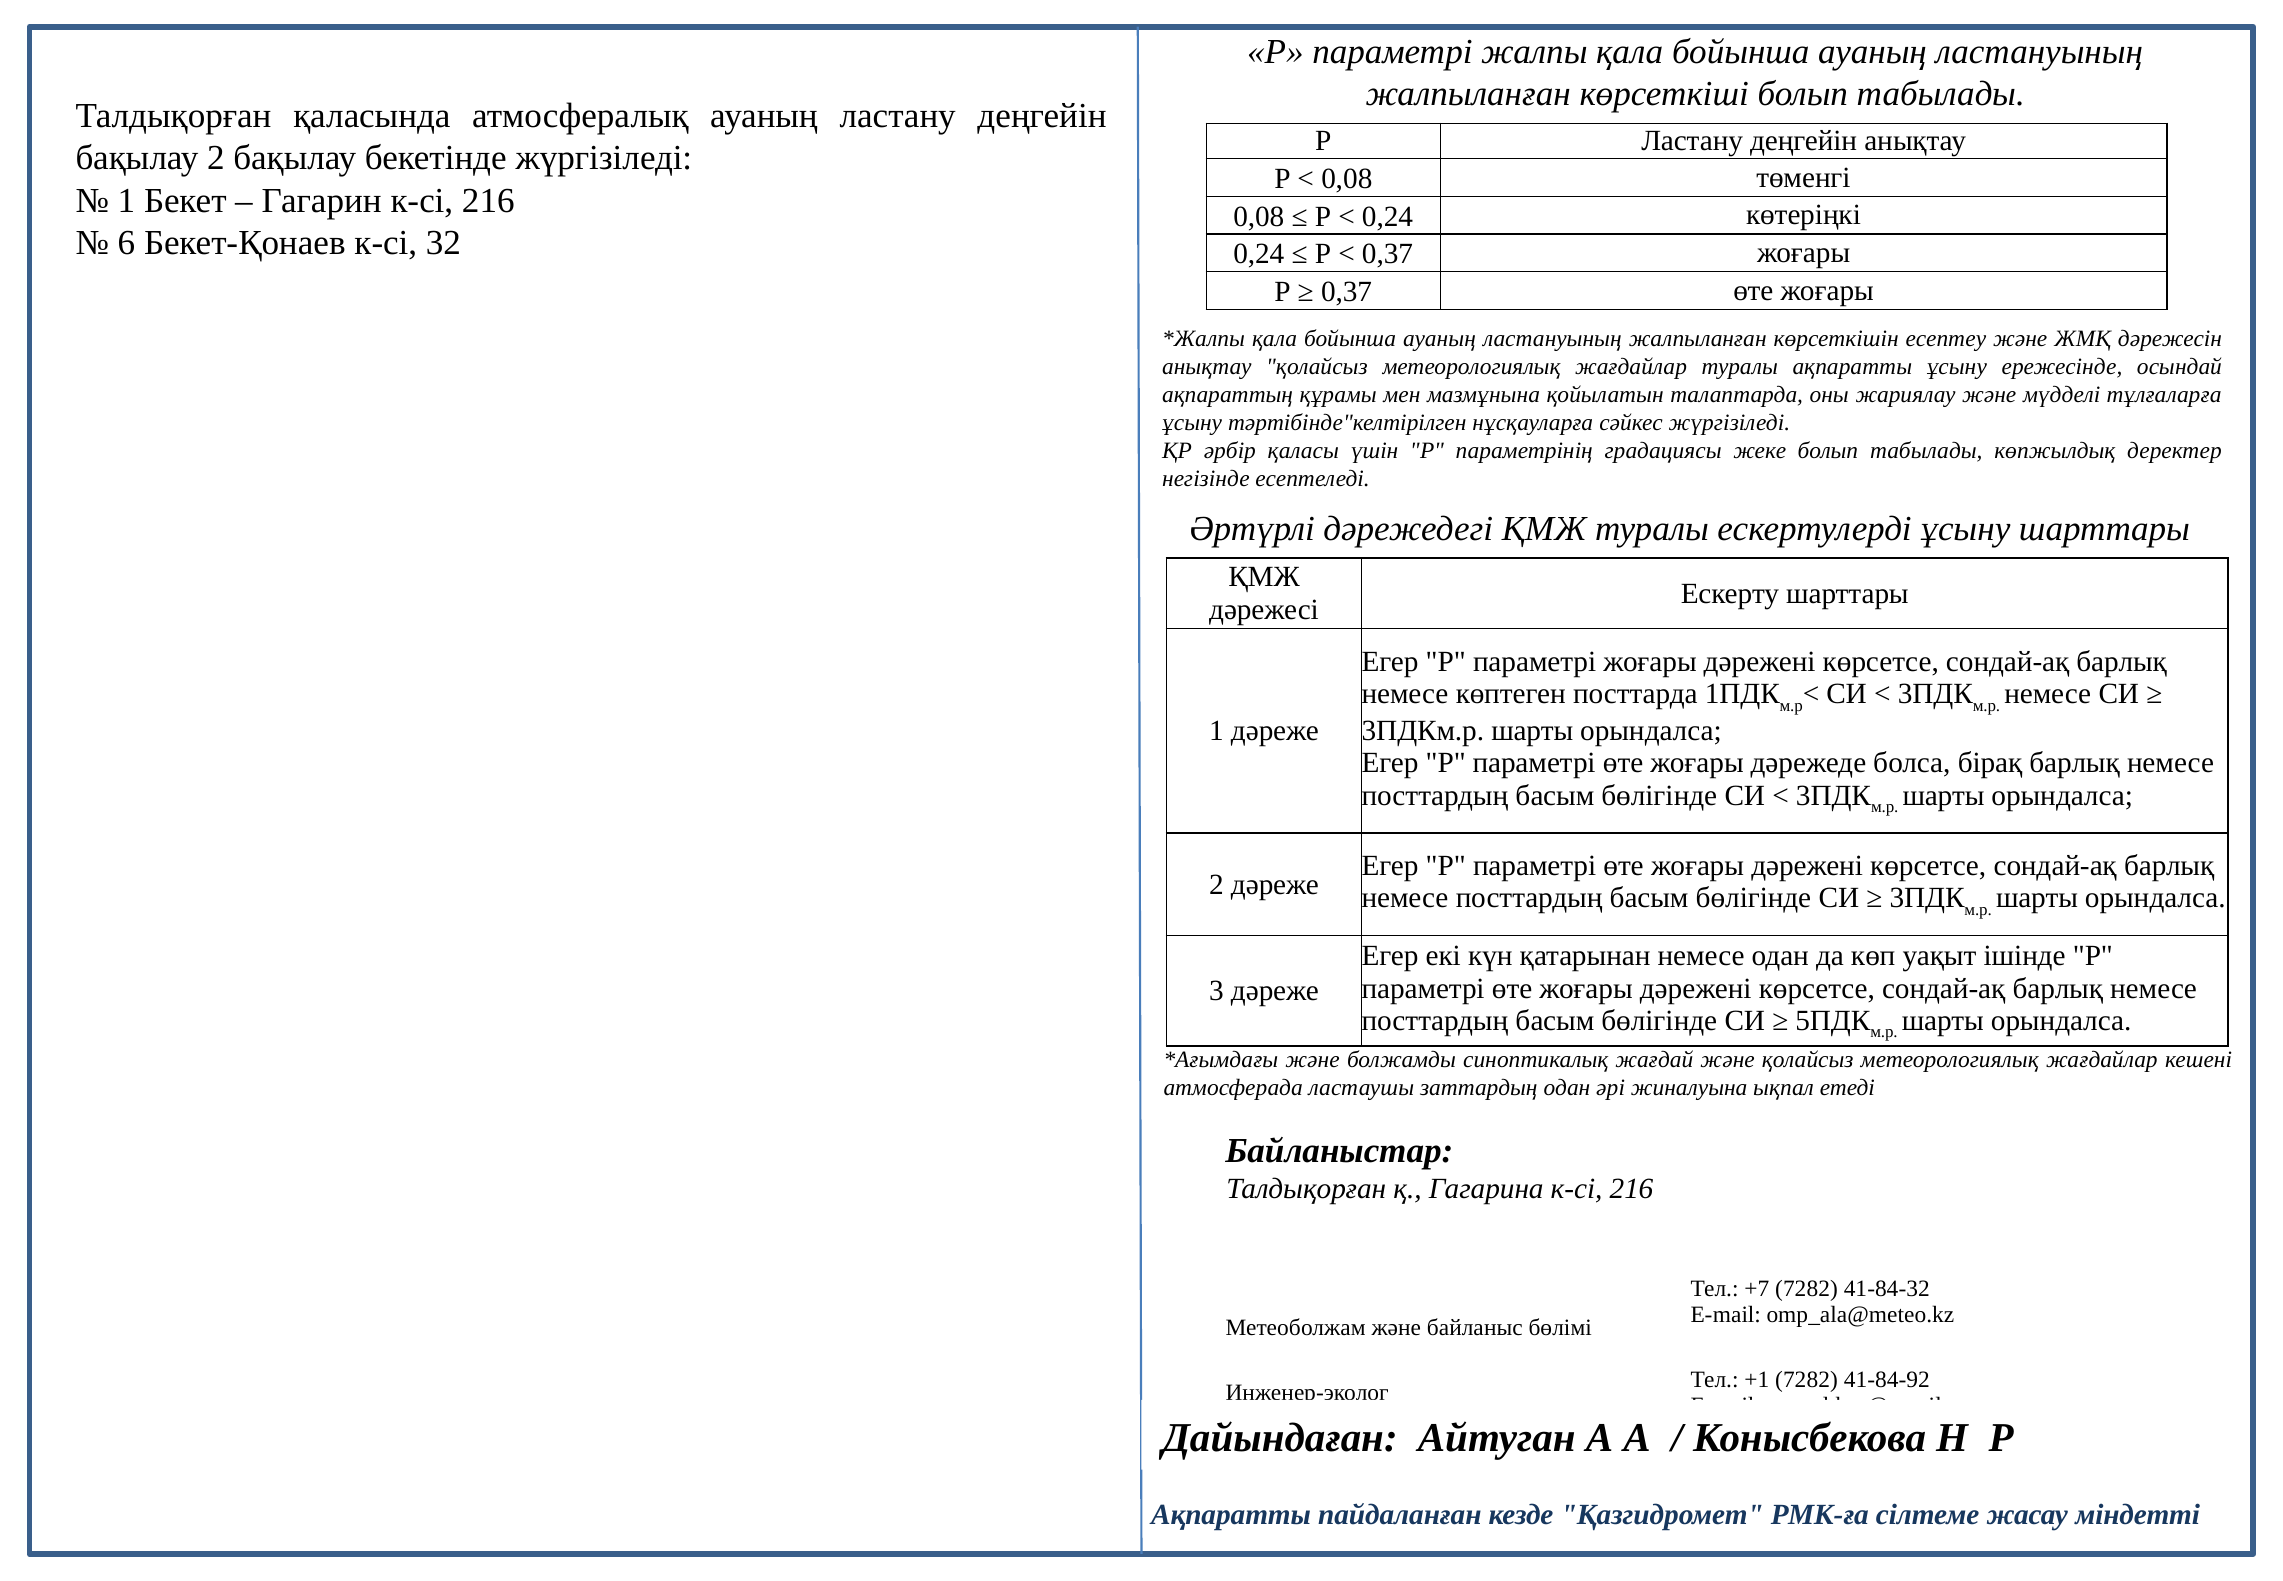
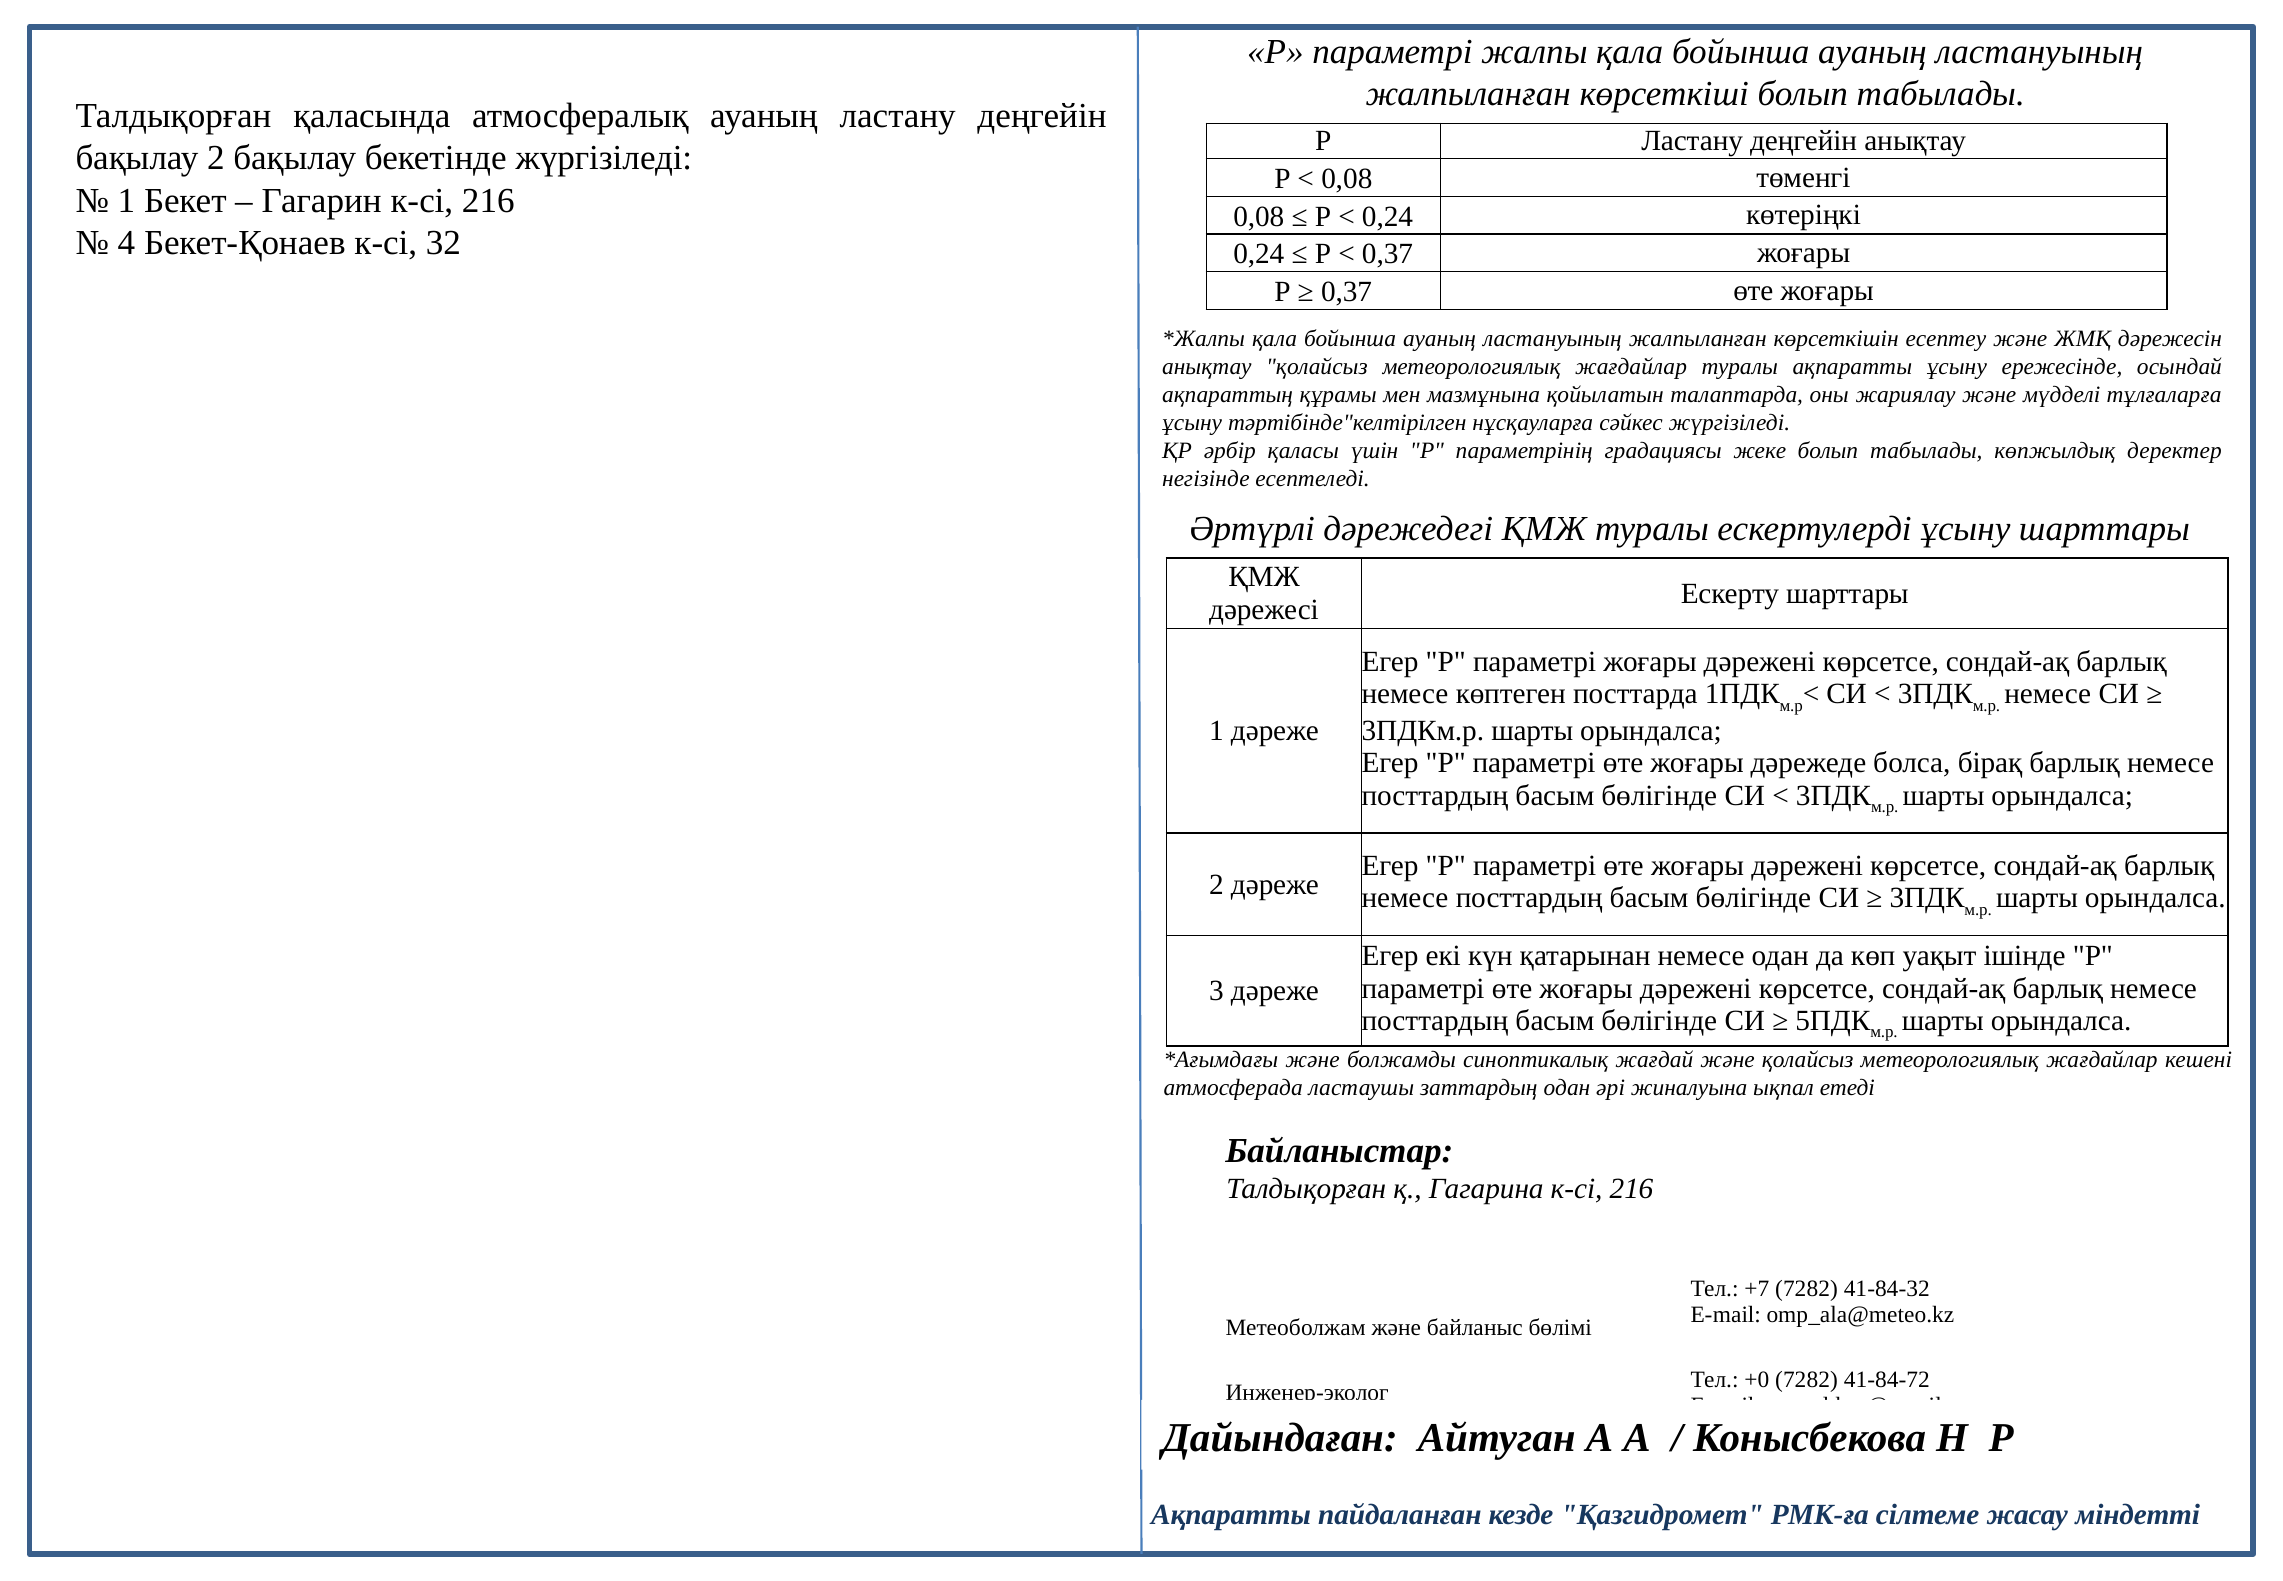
6: 6 -> 4
+1: +1 -> +0
41-84-92: 41-84-92 -> 41-84-72
